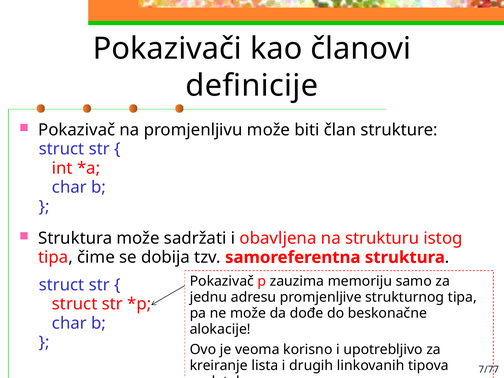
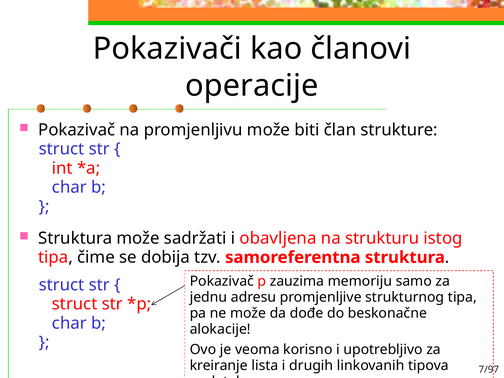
definicije: definicije -> operacije
7/77: 7/77 -> 7/97
